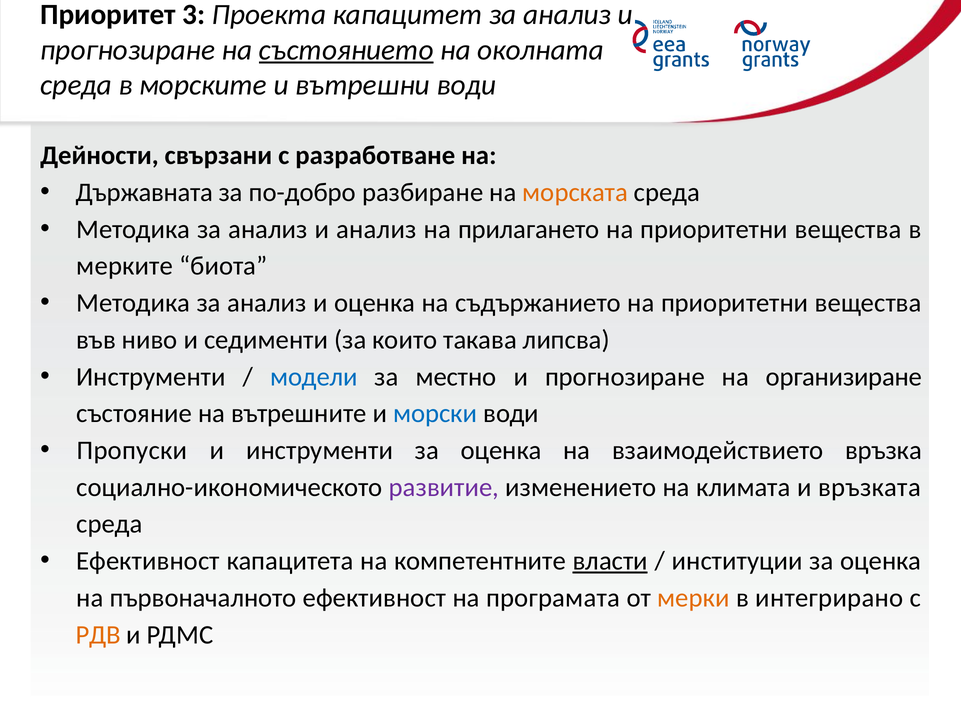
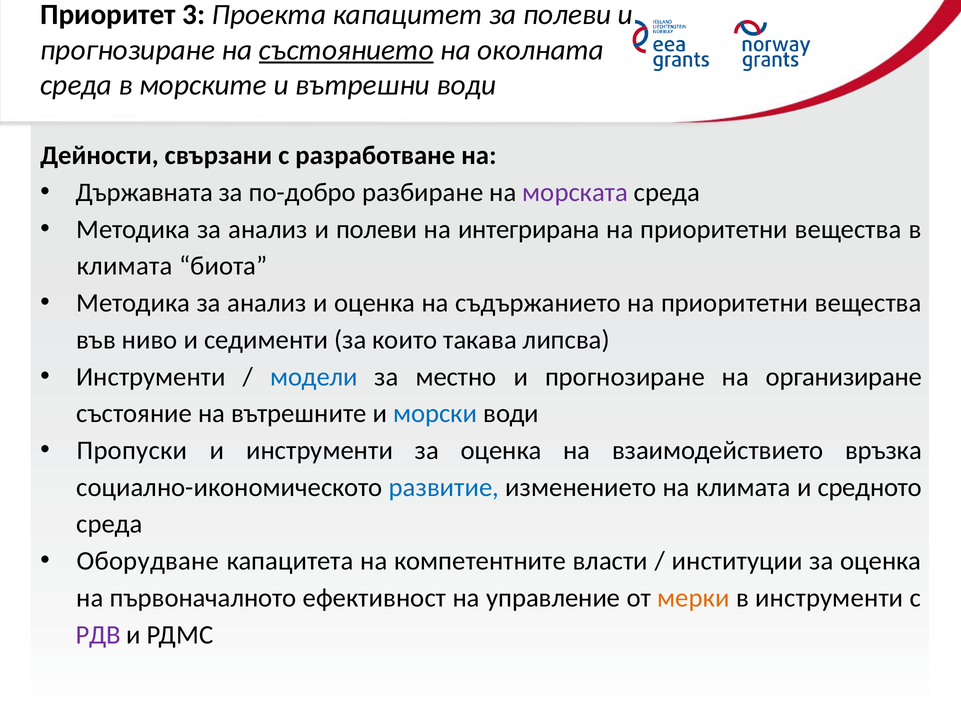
капацитет за анализ: анализ -> полеви
морската colour: orange -> purple
и анализ: анализ -> полеви
прилагането: прилагането -> интегрирана
мерките at (125, 266): мерките -> климата
развитие colour: purple -> blue
връзката: връзката -> средното
Ефективност at (148, 561): Ефективност -> Оборудване
власти underline: present -> none
програмата: програмата -> управление
в интегрирано: интегрирано -> инструменти
РДВ colour: orange -> purple
